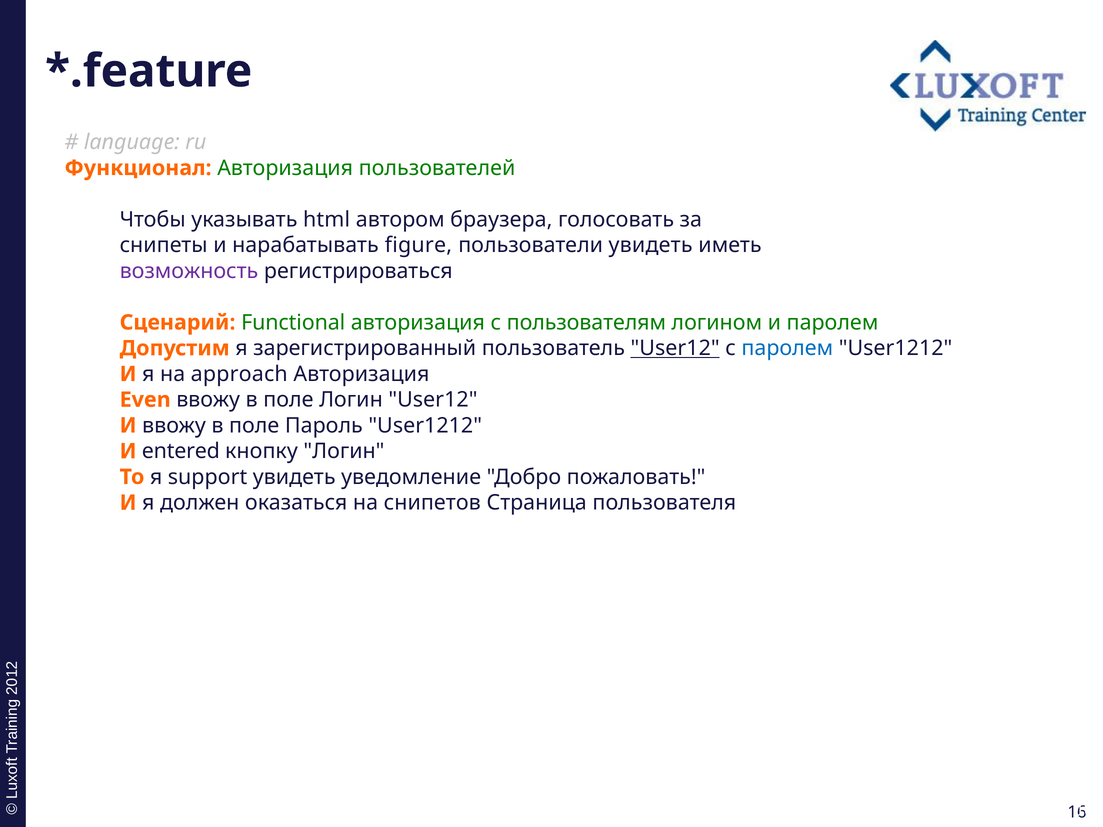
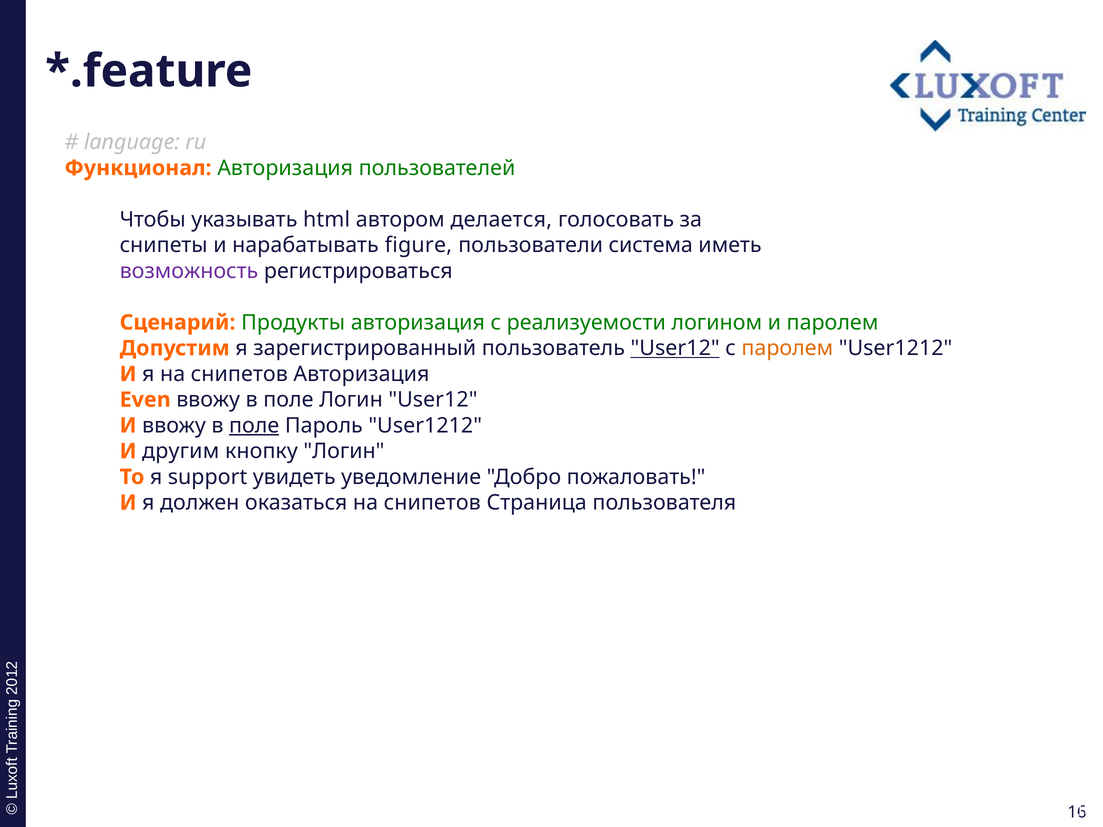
браузера: браузера -> делается
пользователи увидеть: увидеть -> система
Functional: Functional -> Продукты
пользователям: пользователям -> реализуемости
паролем at (787, 348) colour: blue -> orange
я на approach: approach -> снипетов
поле at (254, 426) underline: none -> present
entered: entered -> другим
